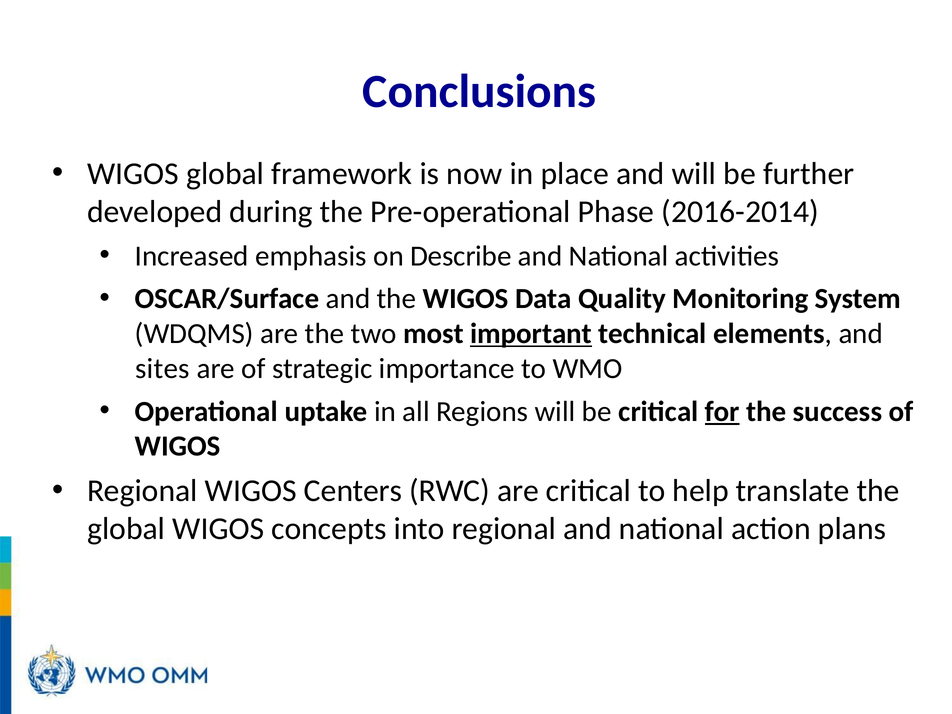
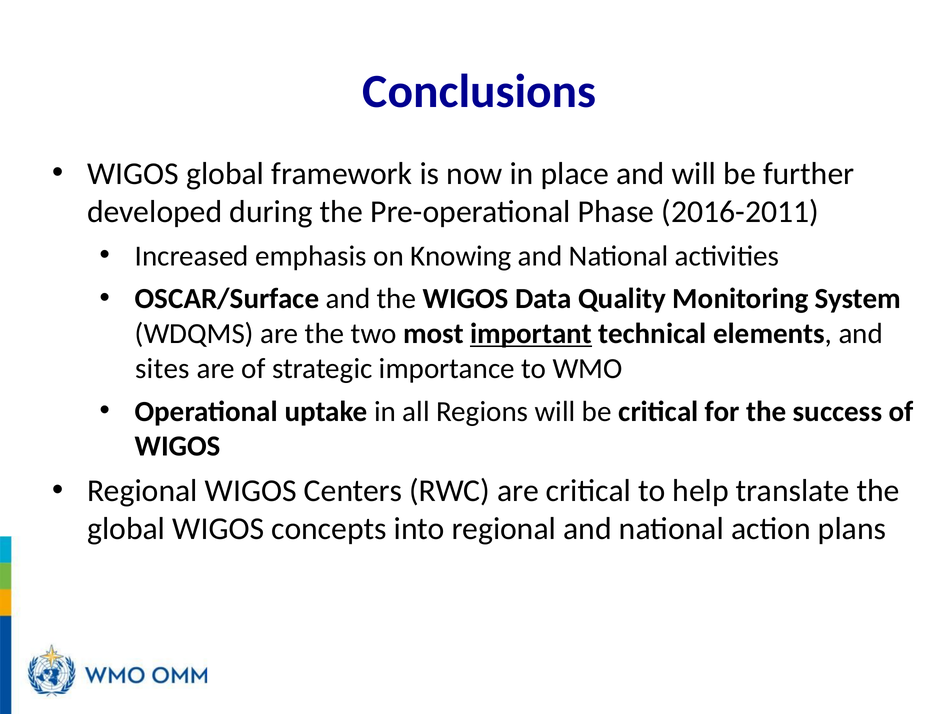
2016-2014: 2016-2014 -> 2016-2011
Describe: Describe -> Knowing
for underline: present -> none
